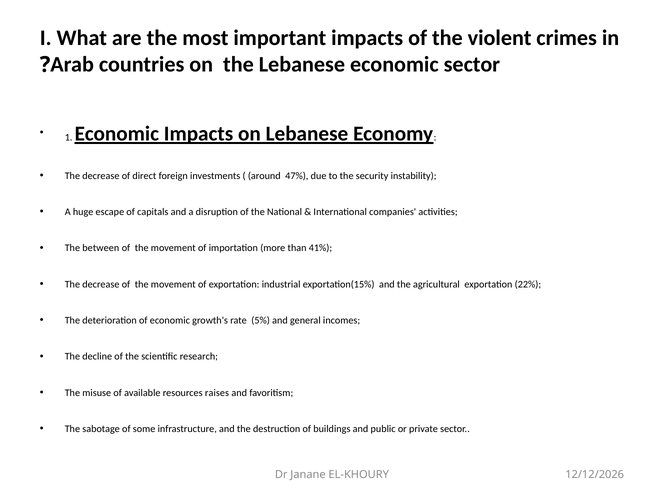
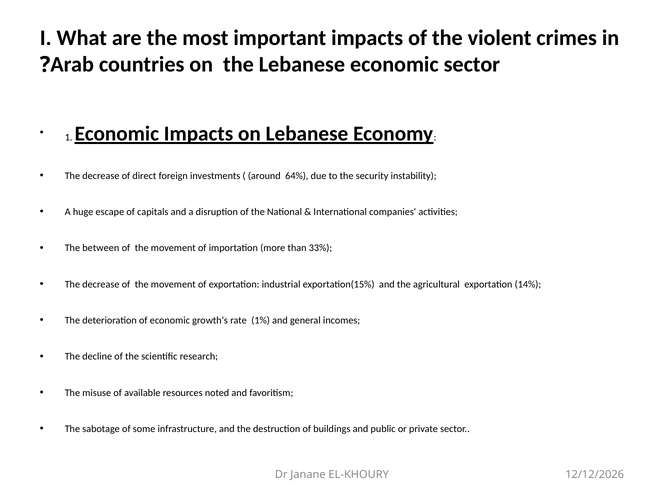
47%: 47% -> 64%
41%: 41% -> 33%
22%: 22% -> 14%
5%: 5% -> 1%
raises: raises -> noted
